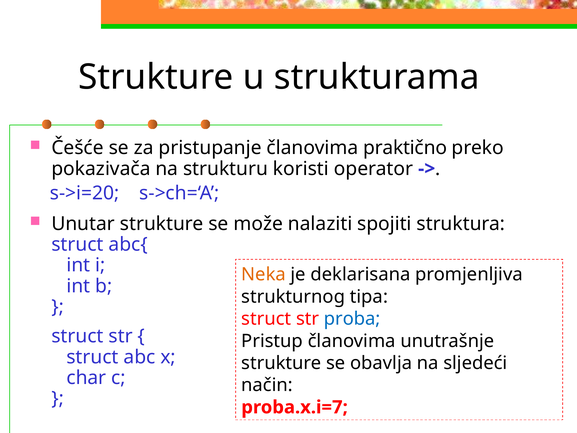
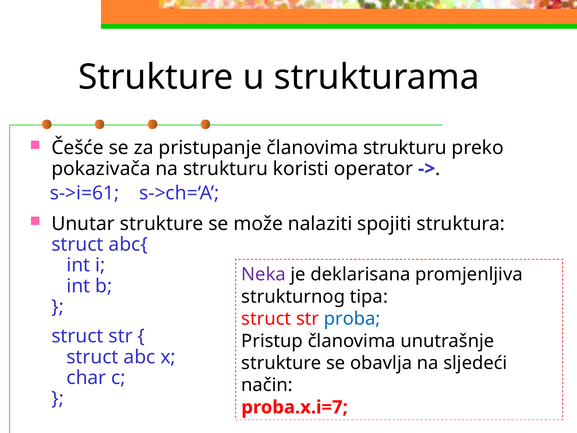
članovima praktično: praktično -> strukturu
s->i=20: s->i=20 -> s->i=61
Neka colour: orange -> purple
